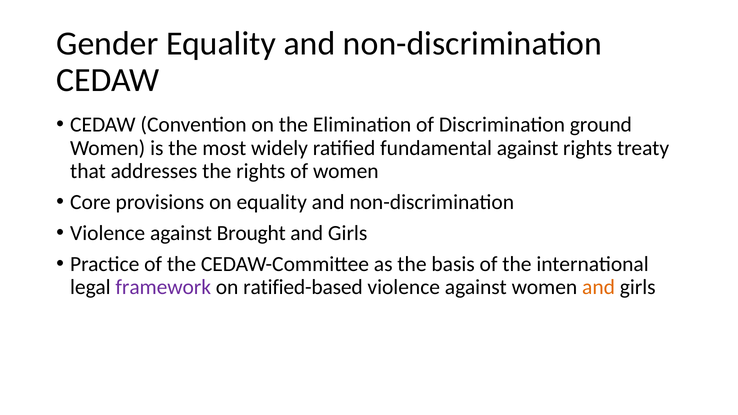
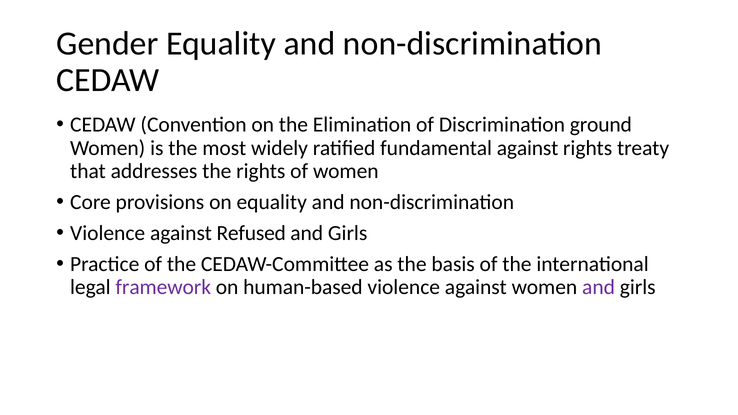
Brought: Brought -> Refused
ratified-based: ratified-based -> human-based
and at (599, 287) colour: orange -> purple
